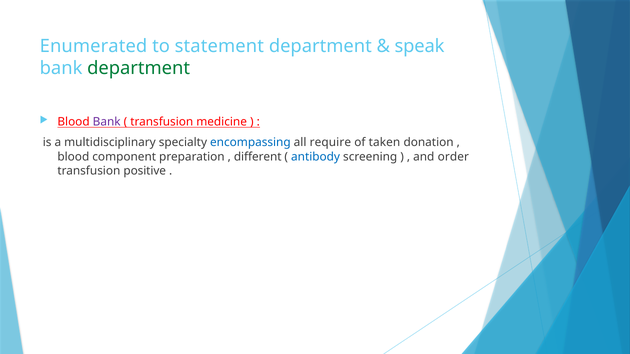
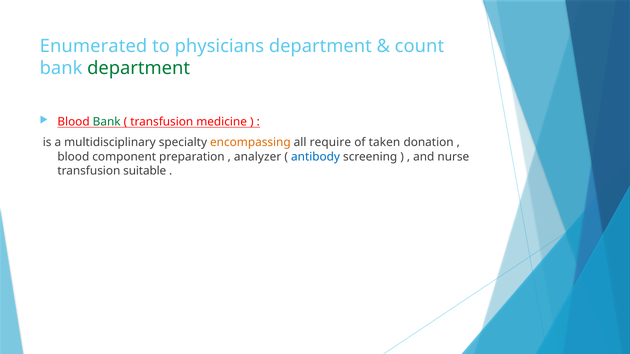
statement: statement -> physicians
speak: speak -> count
Bank at (107, 122) colour: purple -> green
encompassing colour: blue -> orange
different: different -> analyzer
order: order -> nurse
positive: positive -> suitable
